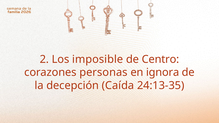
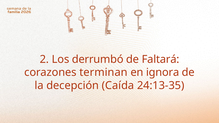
imposible: imposible -> derrumbó
Centro: Centro -> Faltará
personas: personas -> terminan
